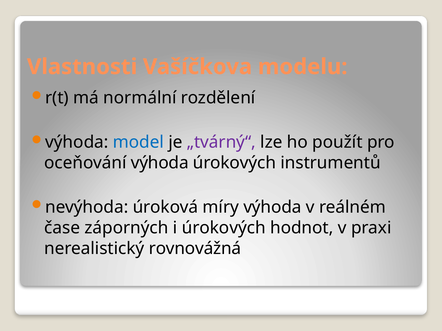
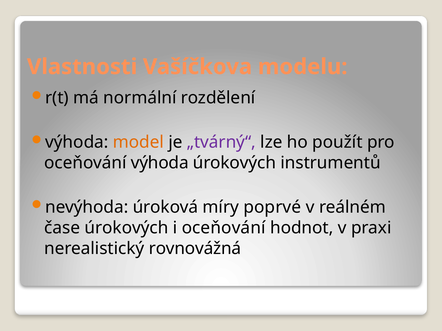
model colour: blue -> orange
míry výhoda: výhoda -> poprvé
čase záporných: záporných -> úrokových
i úrokových: úrokových -> oceňování
